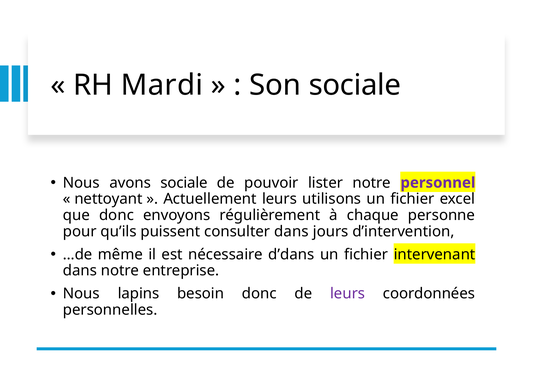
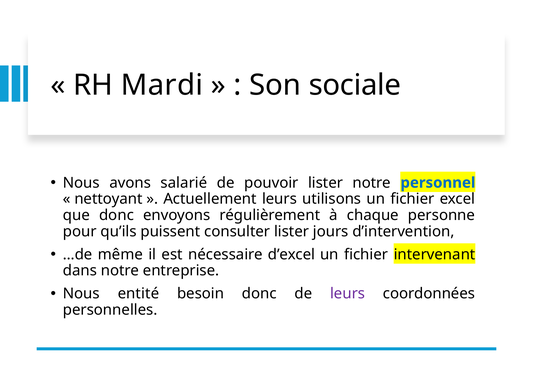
avons sociale: sociale -> salarié
personnel colour: purple -> blue
consulter dans: dans -> lister
d’dans: d’dans -> d’excel
lapins: lapins -> entité
